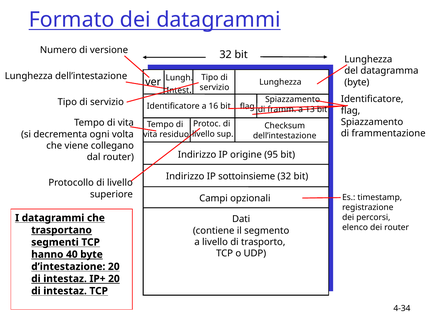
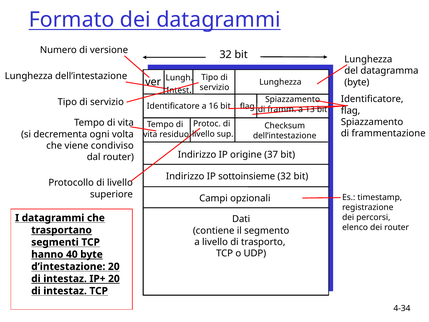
collegano: collegano -> condiviso
95: 95 -> 37
